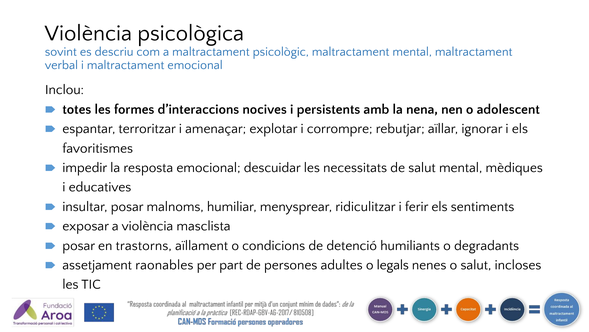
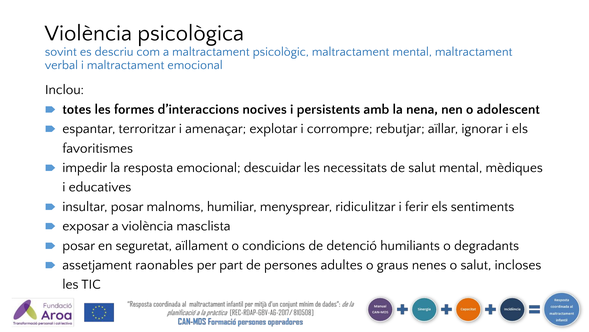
trastorns: trastorns -> seguretat
legals: legals -> graus
